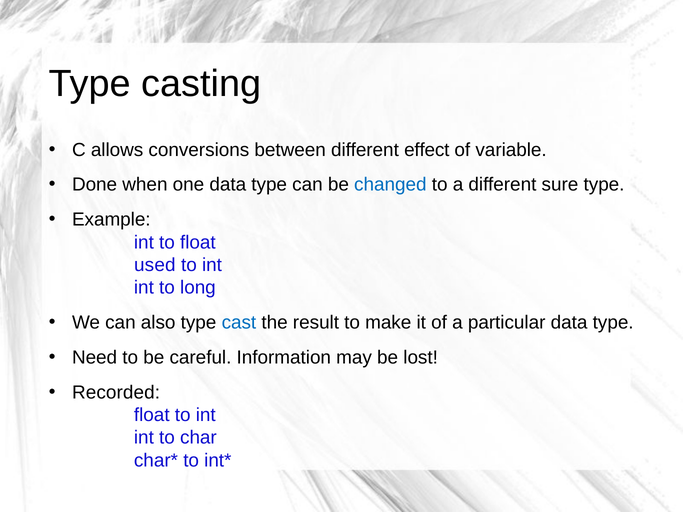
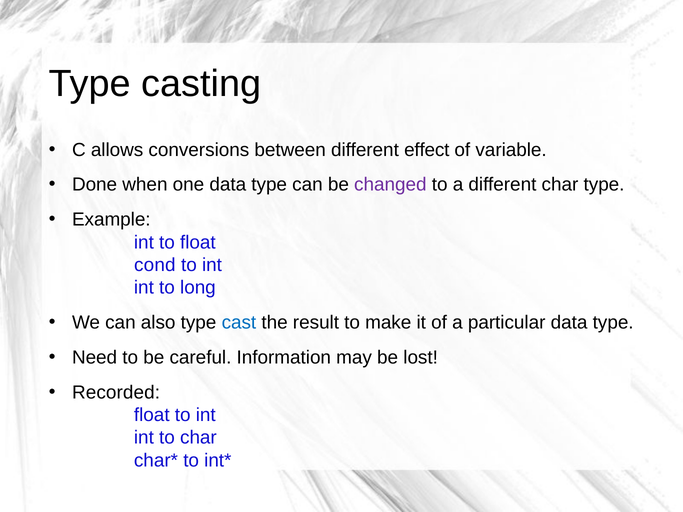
changed colour: blue -> purple
different sure: sure -> char
used: used -> cond
